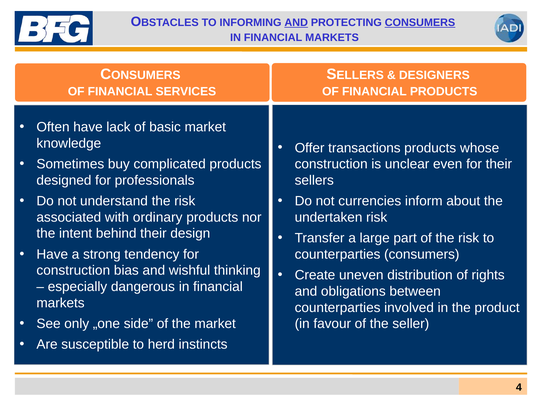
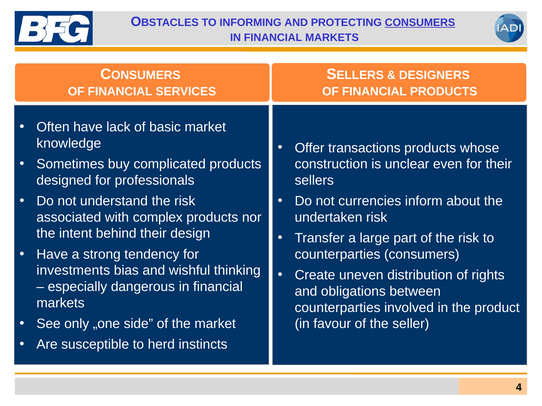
AND at (296, 23) underline: present -> none
ordinary: ordinary -> complex
construction at (73, 271): construction -> investments
